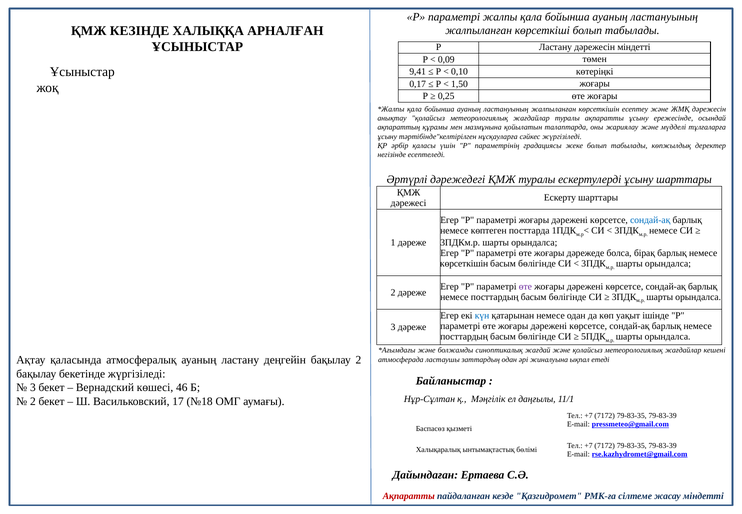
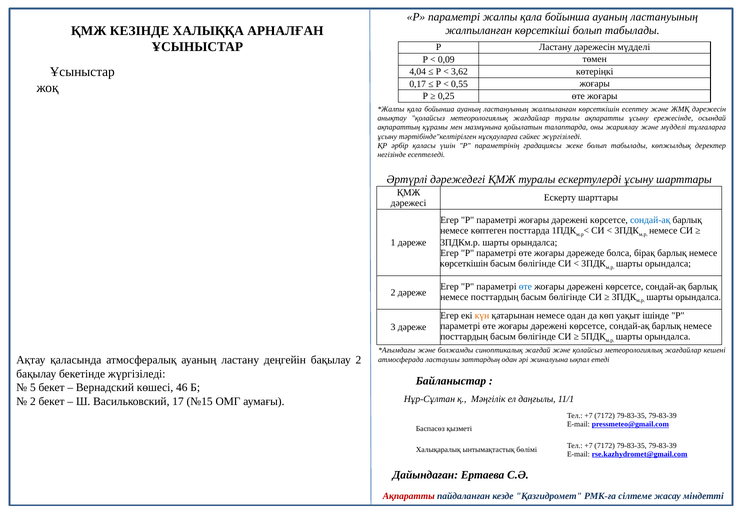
дәрежесін міндетті: міндетті -> мүдделі
9,41: 9,41 -> 4,04
0,10: 0,10 -> 3,62
1,50: 1,50 -> 0,55
өте at (525, 286) colour: purple -> blue
күн colour: blue -> orange
3 at (33, 387): 3 -> 5
№18: №18 -> №15
